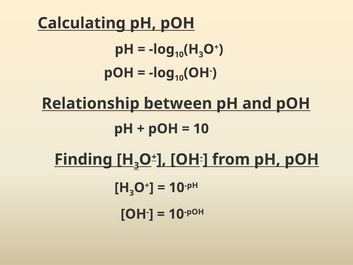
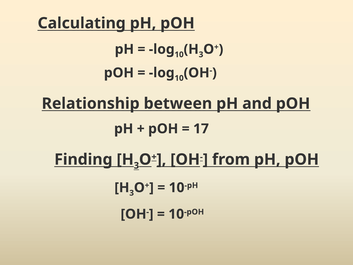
10 at (201, 129): 10 -> 17
